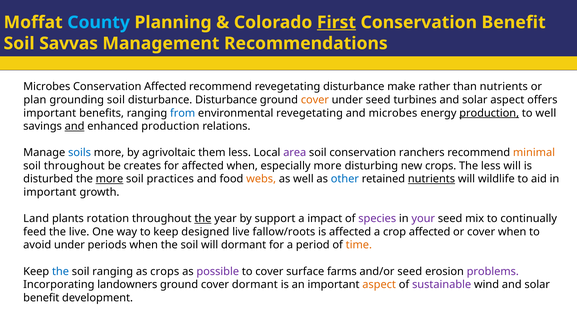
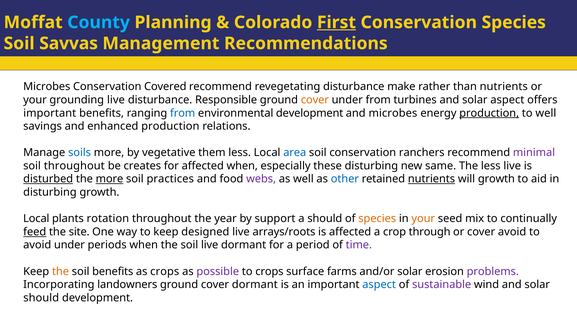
Conservation Benefit: Benefit -> Species
Conservation Affected: Affected -> Covered
plan at (35, 100): plan -> your
grounding soil: soil -> live
disturbance Disturbance: Disturbance -> Responsible
under seed: seed -> from
environmental revegetating: revegetating -> development
and at (75, 126) underline: present -> none
agrivoltaic: agrivoltaic -> vegetative
area colour: purple -> blue
minimal colour: orange -> purple
especially more: more -> these
new crops: crops -> same
less will: will -> live
disturbed underline: none -> present
webs colour: orange -> purple
will wildlife: wildlife -> growth
important at (50, 193): important -> disturbing
Land at (36, 219): Land -> Local
the at (203, 219) underline: present -> none
a impact: impact -> should
species at (377, 219) colour: purple -> orange
your at (423, 219) colour: purple -> orange
feed underline: none -> present
the live: live -> site
fallow/roots: fallow/roots -> arrays/roots
crop affected: affected -> through
cover when: when -> avoid
soil will: will -> live
time colour: orange -> purple
the at (61, 272) colour: blue -> orange
soil ranging: ranging -> benefits
to cover: cover -> crops
and/or seed: seed -> solar
aspect at (379, 285) colour: orange -> blue
benefit at (41, 298): benefit -> should
